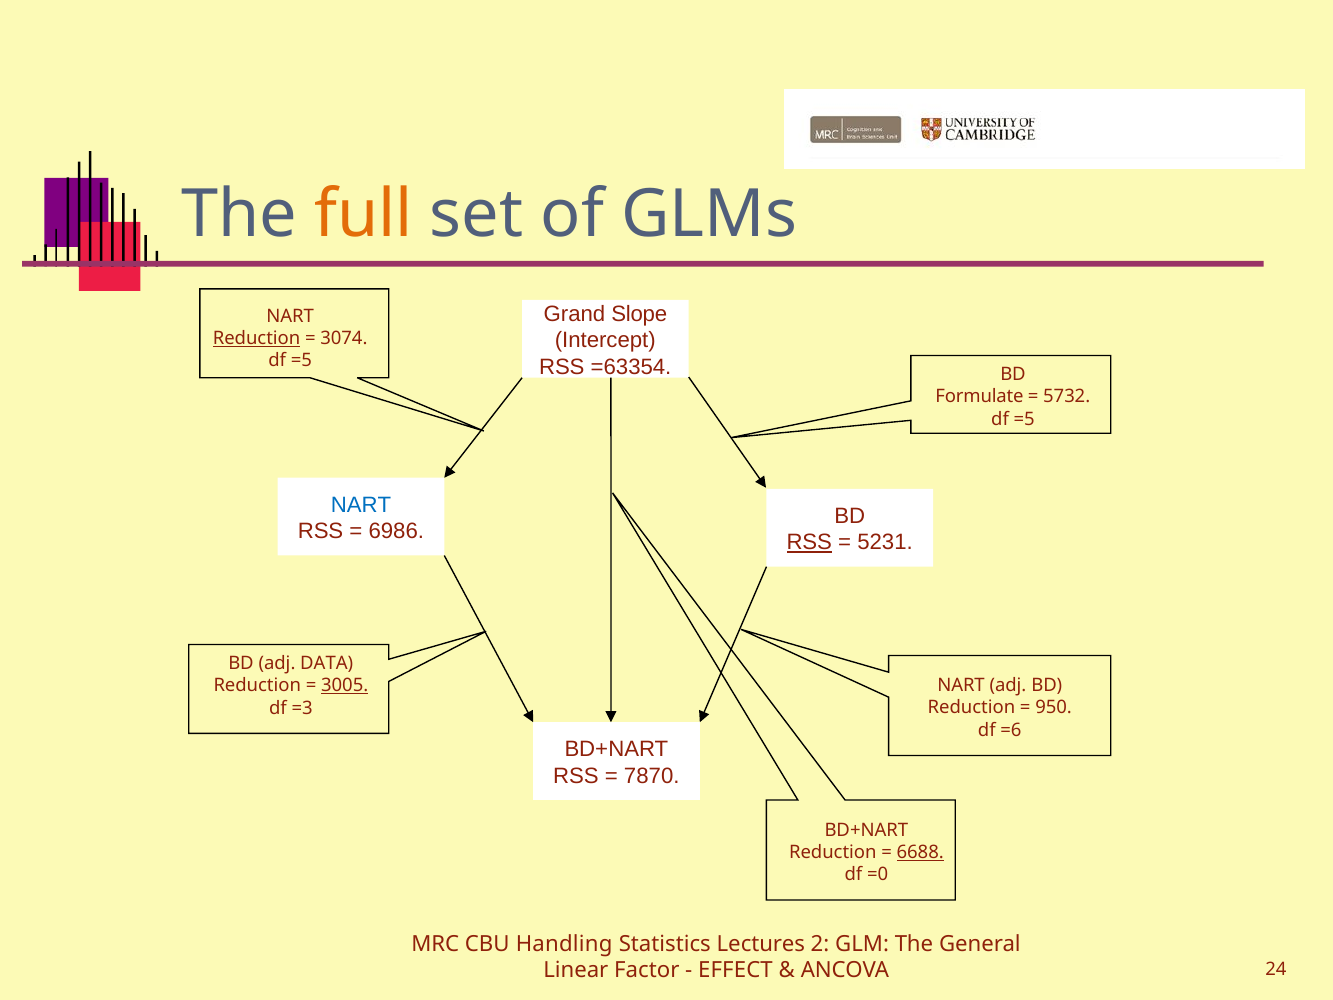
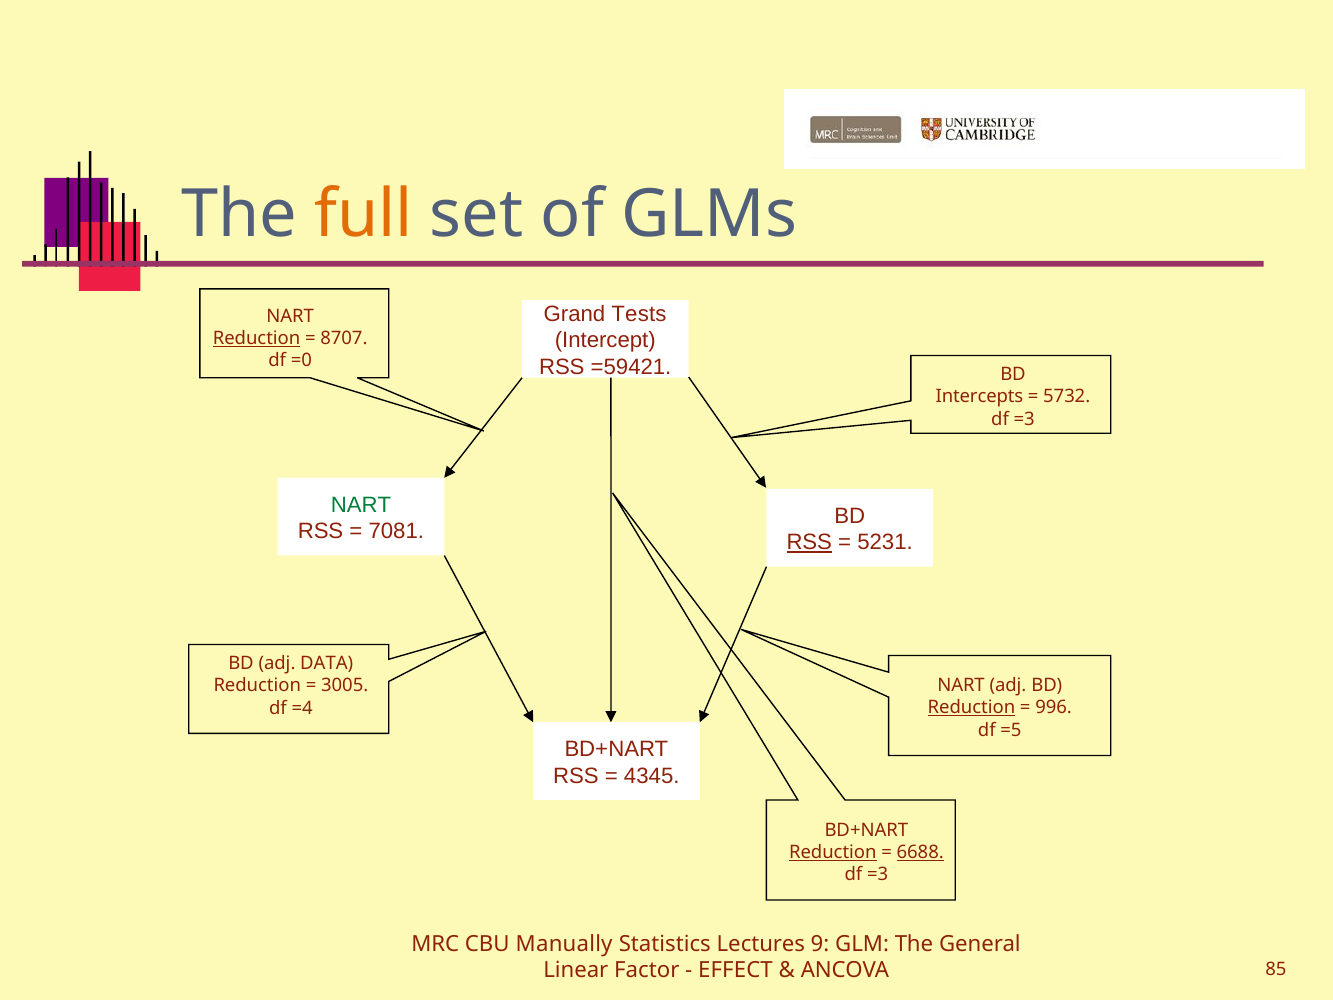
Slope: Slope -> Tests
3074: 3074 -> 8707
=5 at (301, 361): =5 -> =0
=63354: =63354 -> =59421
Formulate: Formulate -> Intercepts
=5 at (1024, 419): =5 -> =3
NART at (361, 505) colour: blue -> green
6986: 6986 -> 7081
3005 underline: present -> none
=3: =3 -> =4
Reduction at (971, 708) underline: none -> present
950: 950 -> 996
=6: =6 -> =5
7870: 7870 -> 4345
Reduction at (833, 852) underline: none -> present
=0 at (878, 874): =0 -> =3
Handling: Handling -> Manually
2: 2 -> 9
24: 24 -> 85
